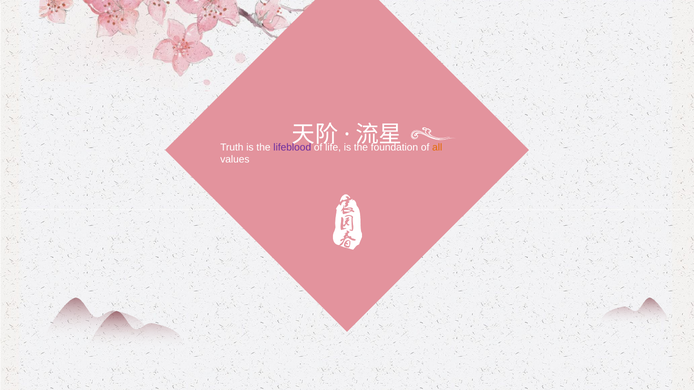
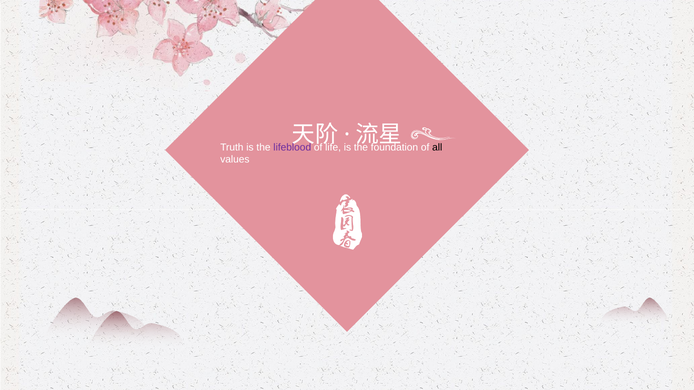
all colour: orange -> black
